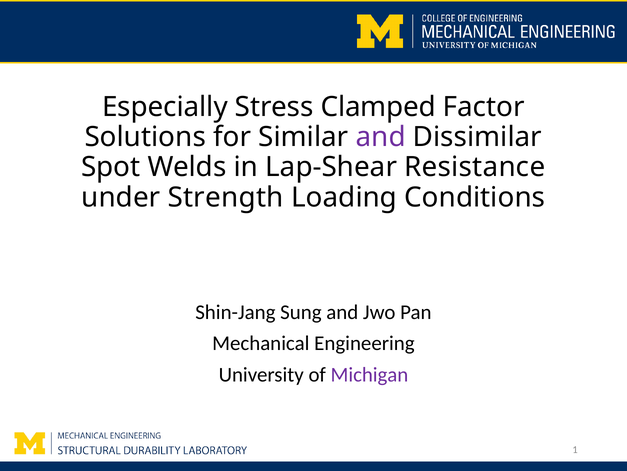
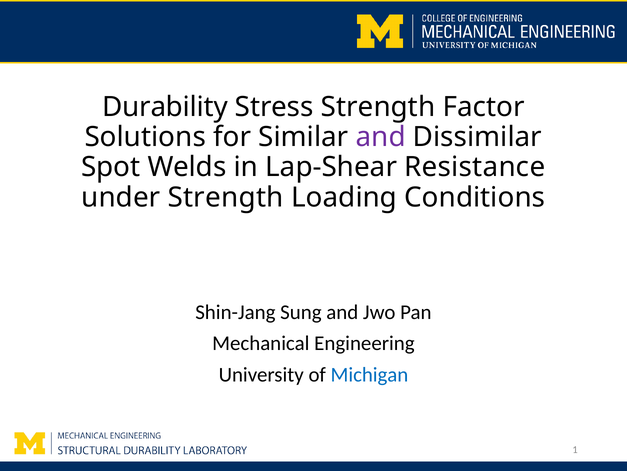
Especially: Especially -> Durability
Stress Clamped: Clamped -> Strength
Michigan colour: purple -> blue
